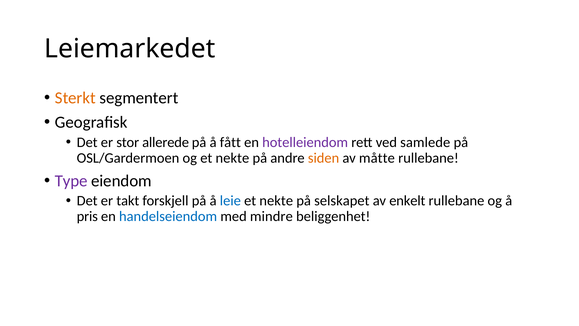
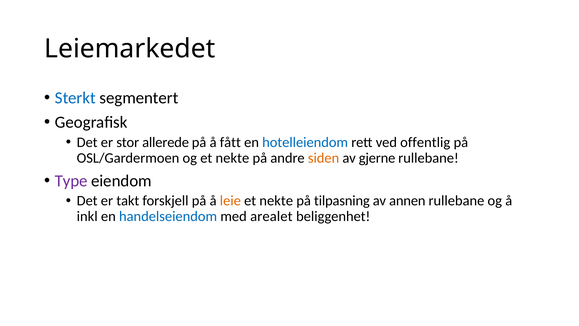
Sterkt colour: orange -> blue
hotelleiendom colour: purple -> blue
samlede: samlede -> offentlig
måtte: måtte -> gjerne
leie colour: blue -> orange
selskapet: selskapet -> tilpasning
enkelt: enkelt -> annen
pris: pris -> inkl
mindre: mindre -> arealet
